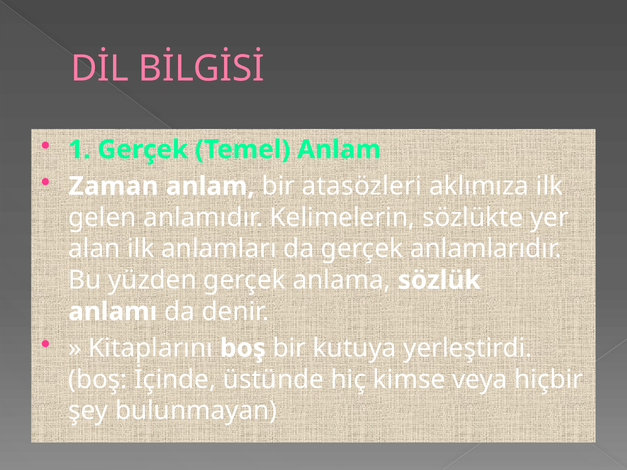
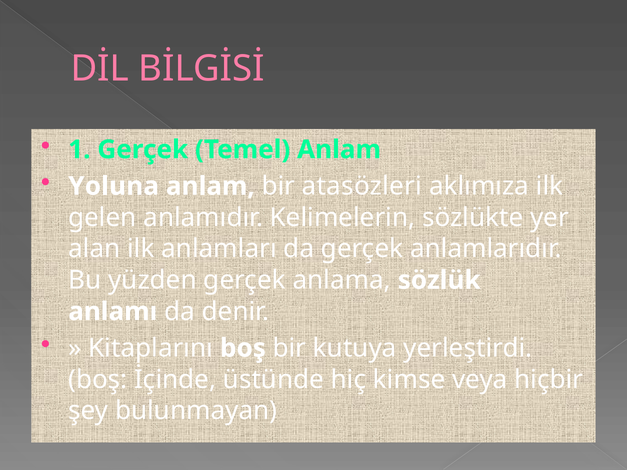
Zaman: Zaman -> Yoluna
